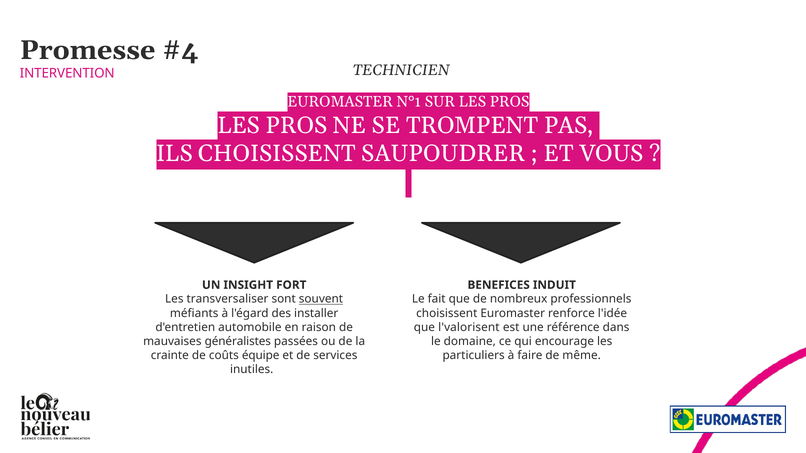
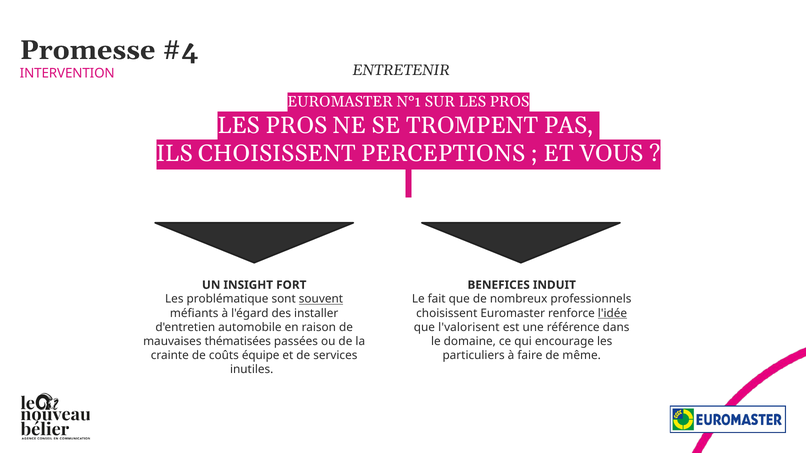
TECHNICIEN: TECHNICIEN -> ENTRETENIR
SAUPOUDRER: SAUPOUDRER -> PERCEPTIONS
transversaliser: transversaliser -> problématique
l'idée underline: none -> present
généralistes: généralistes -> thématisées
